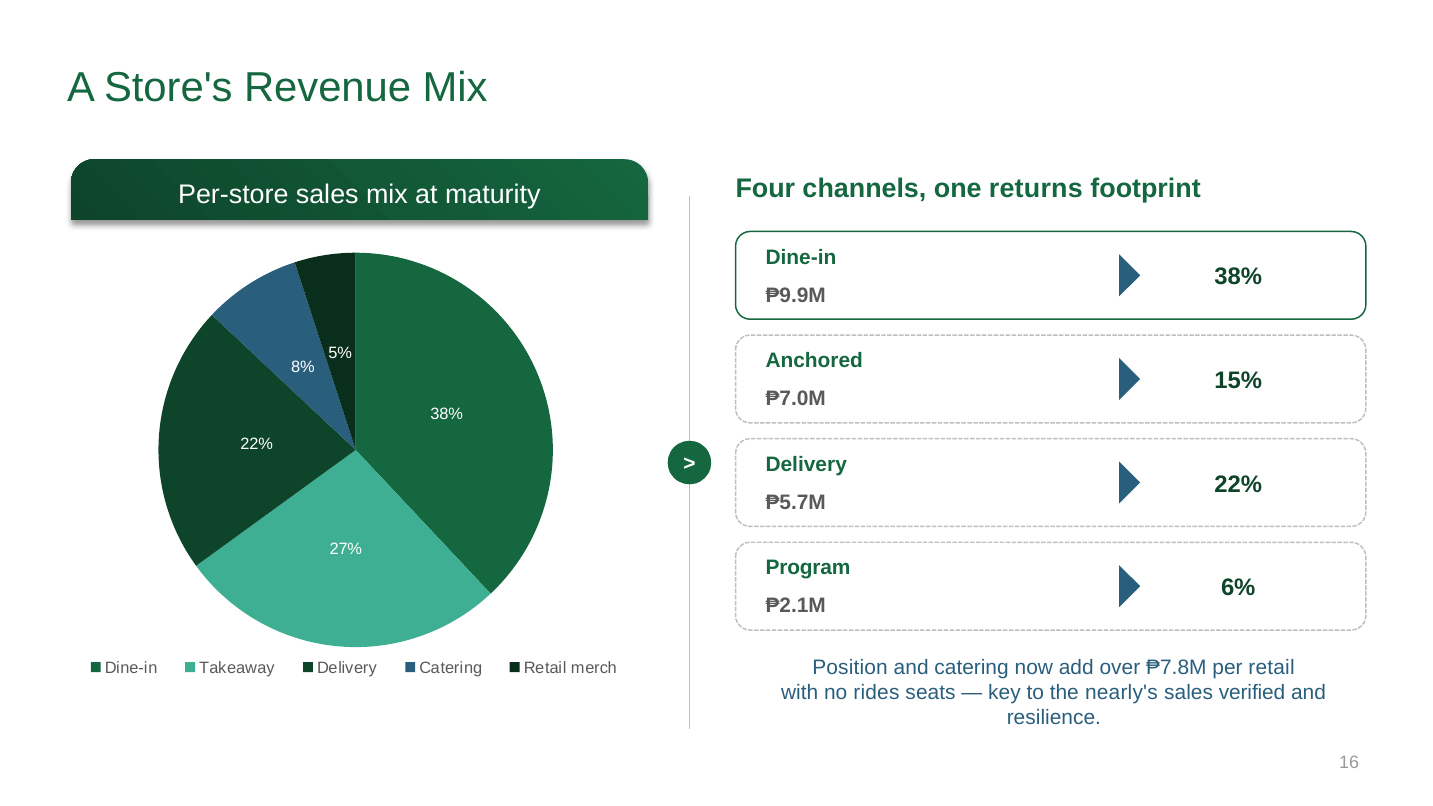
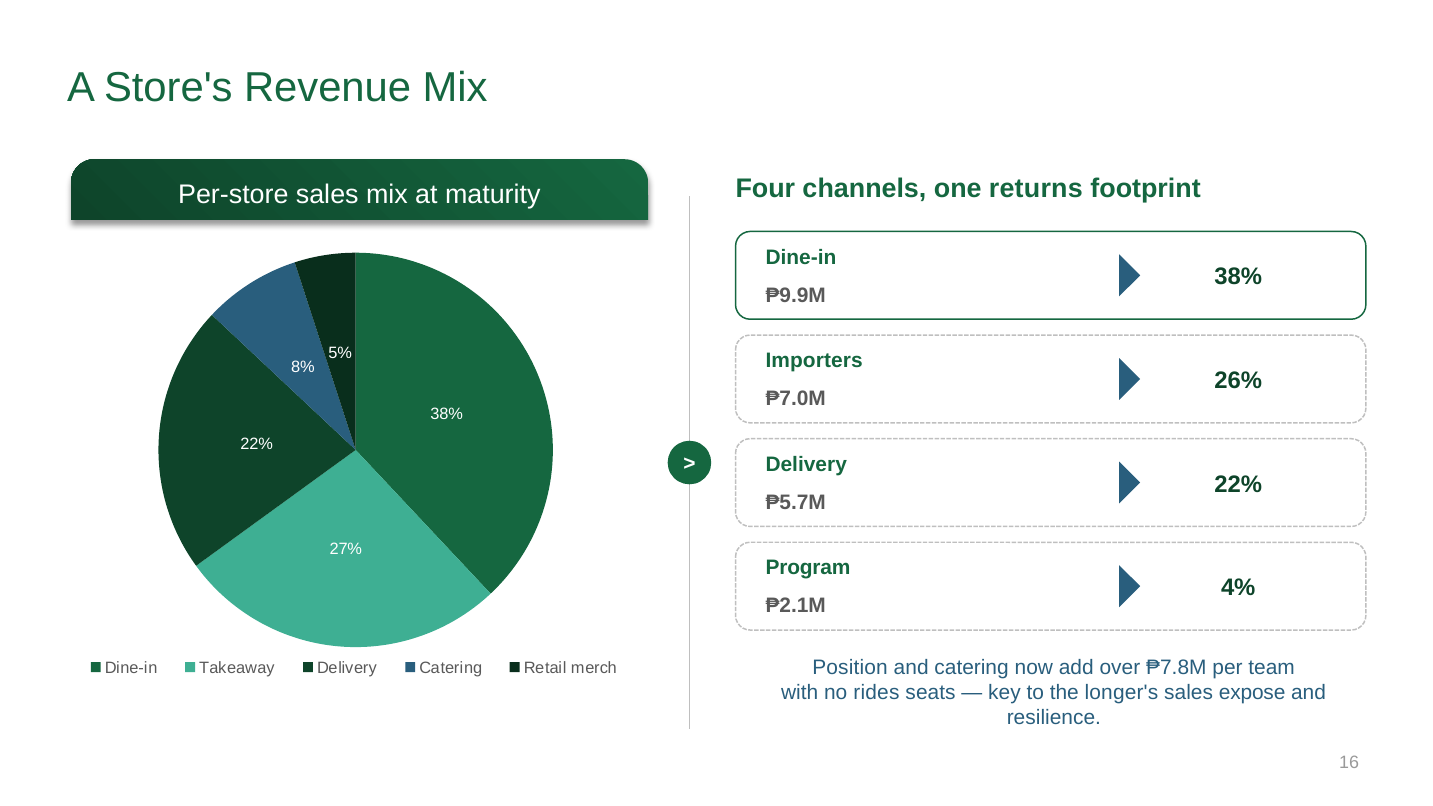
Anchored: Anchored -> Importers
15%: 15% -> 26%
6%: 6% -> 4%
per retail: retail -> team
nearly's: nearly's -> longer's
verified: verified -> expose
